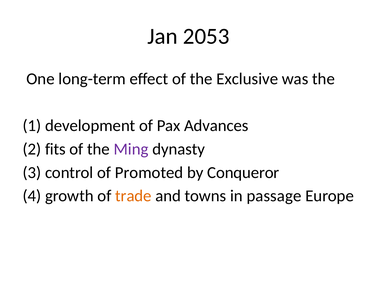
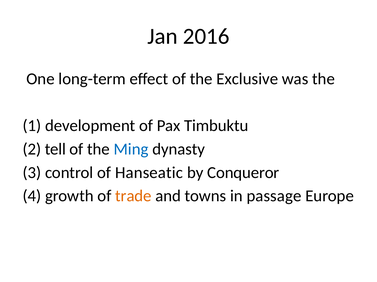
2053: 2053 -> 2016
Advances: Advances -> Timbuktu
fits: fits -> tell
Ming colour: purple -> blue
Promoted: Promoted -> Hanseatic
